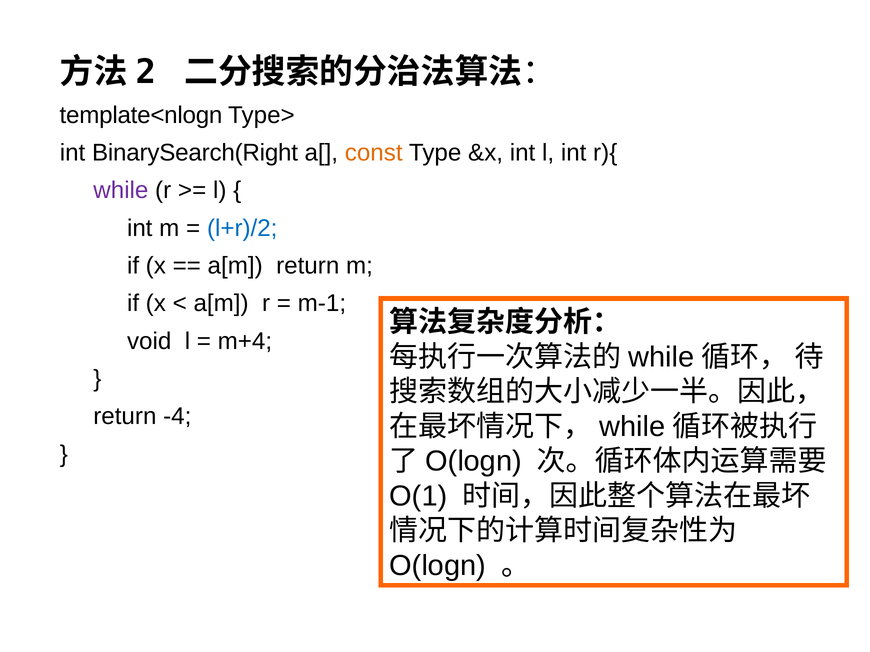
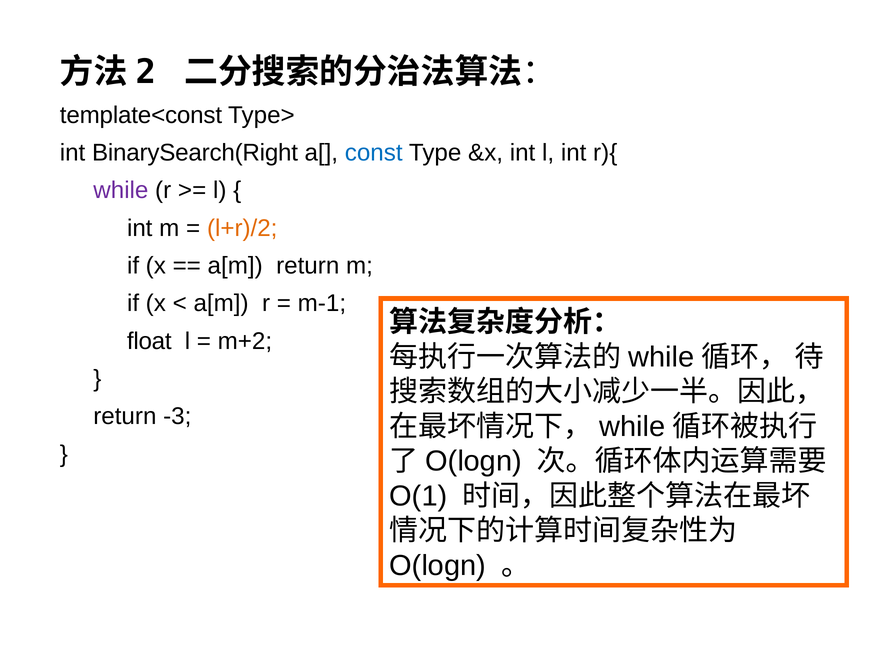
template<nlogn: template<nlogn -> template<const
const colour: orange -> blue
l+r)/2 colour: blue -> orange
void: void -> float
m+4: m+4 -> m+2
-4: -4 -> -3
